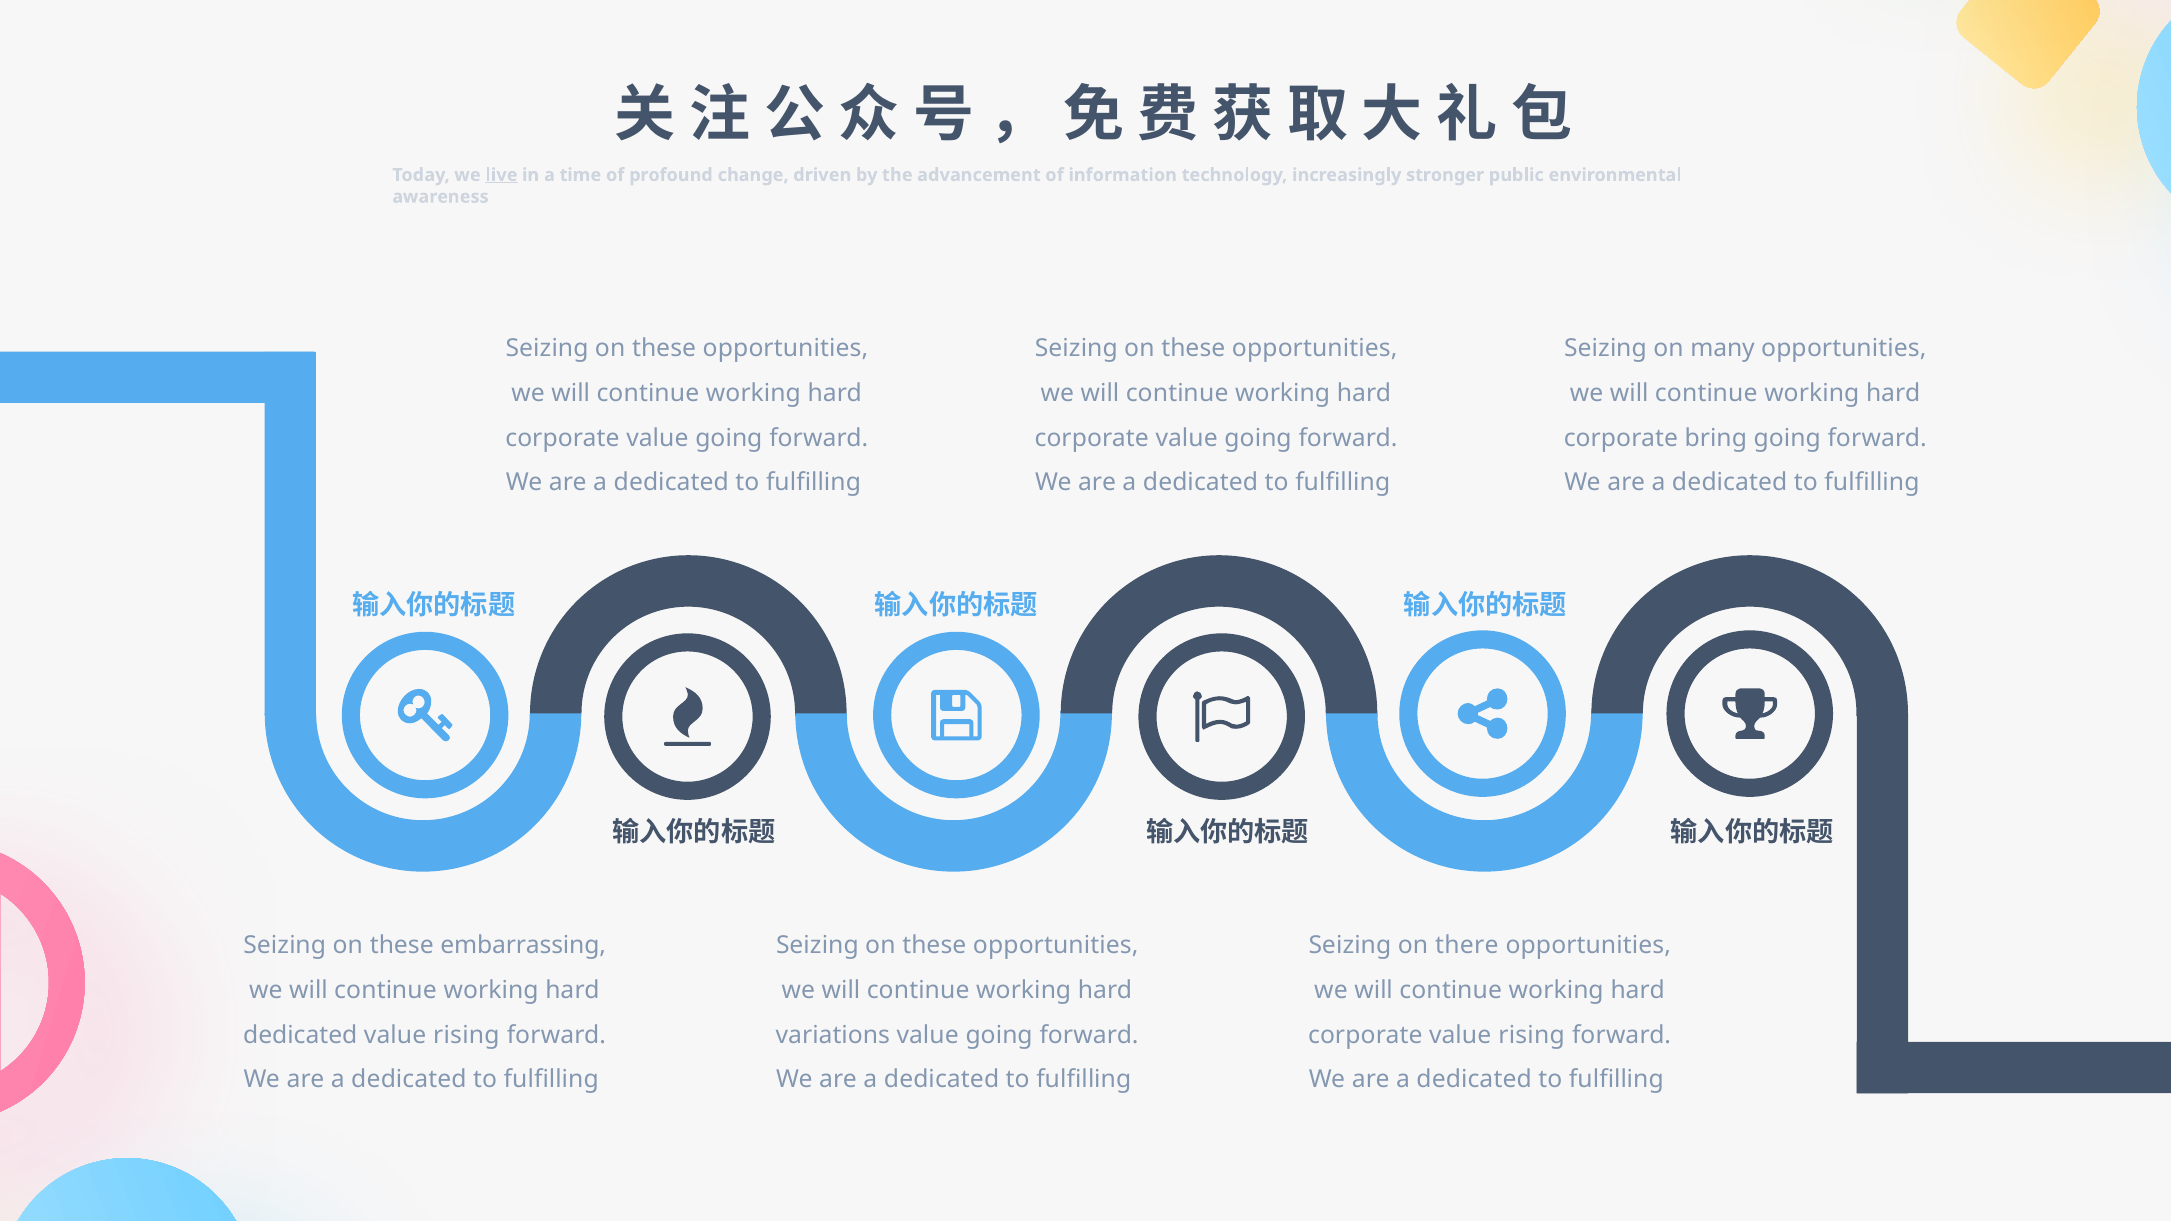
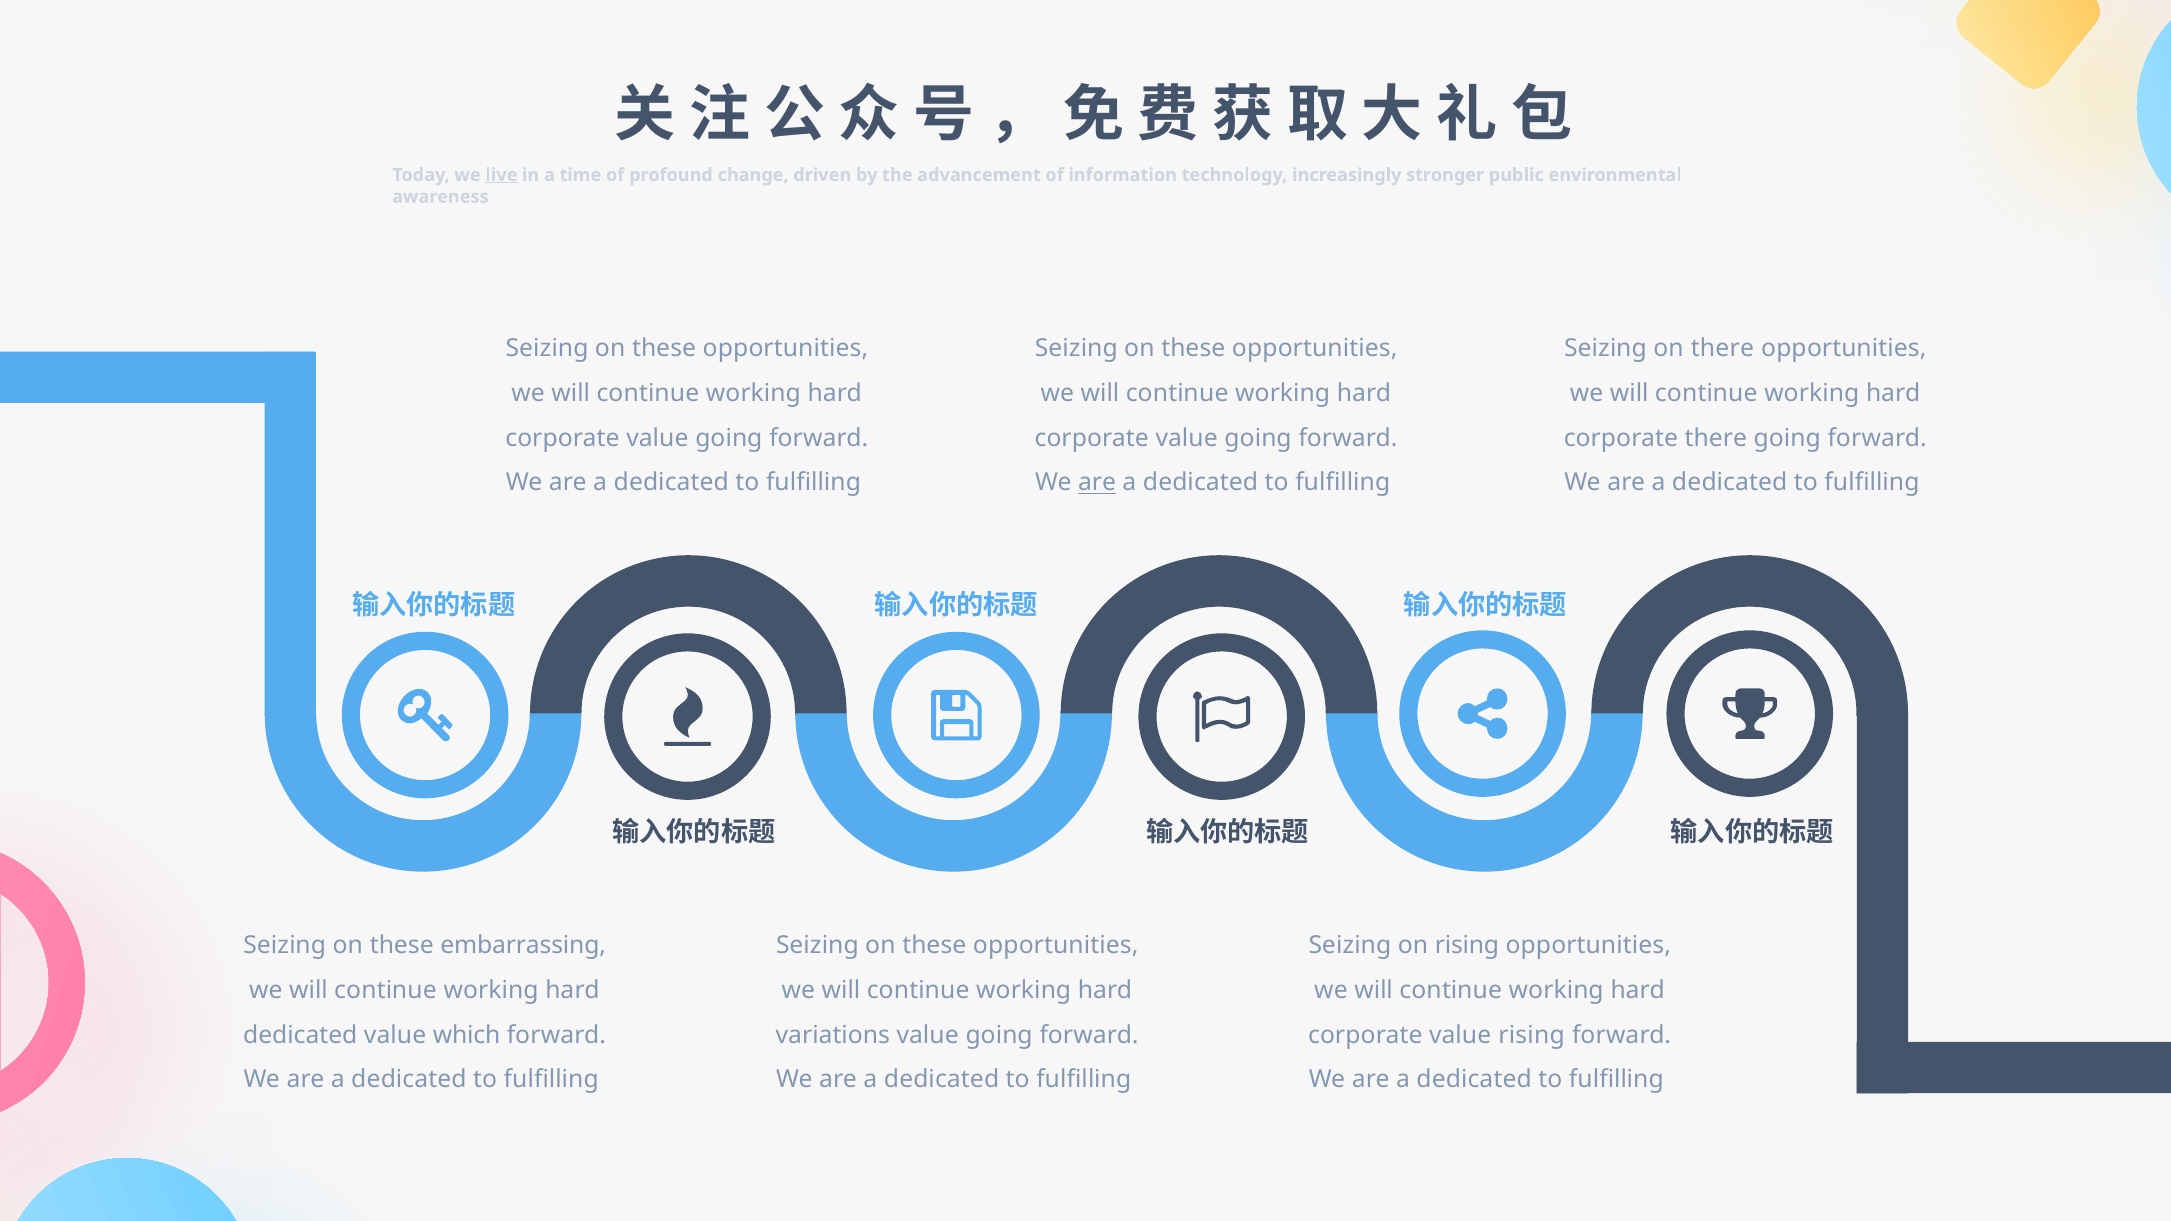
on many: many -> there
corporate bring: bring -> there
are at (1097, 483) underline: none -> present
on there: there -> rising
rising at (466, 1035): rising -> which
